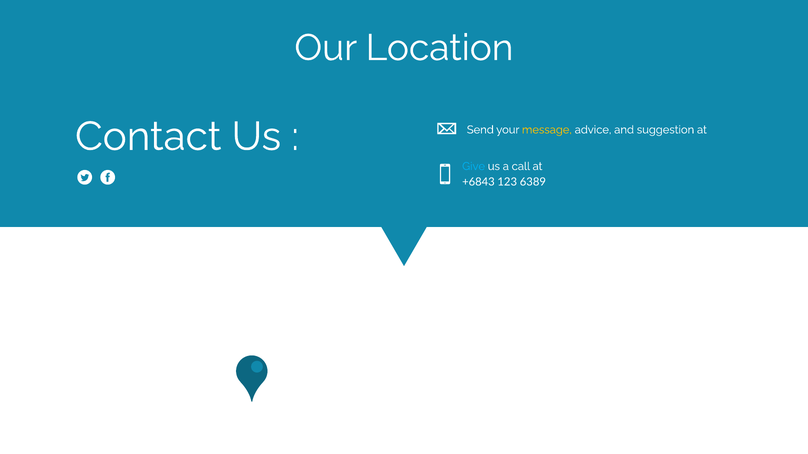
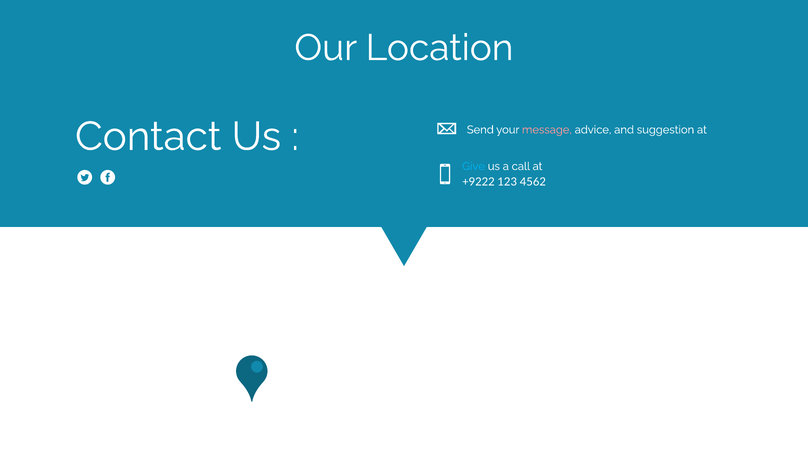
message colour: yellow -> pink
+6843: +6843 -> +9222
6389: 6389 -> 4562
